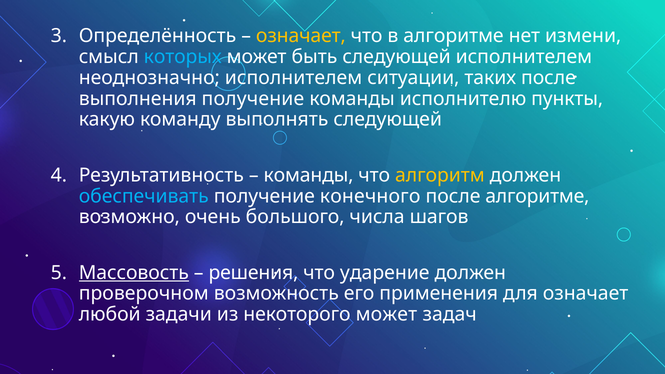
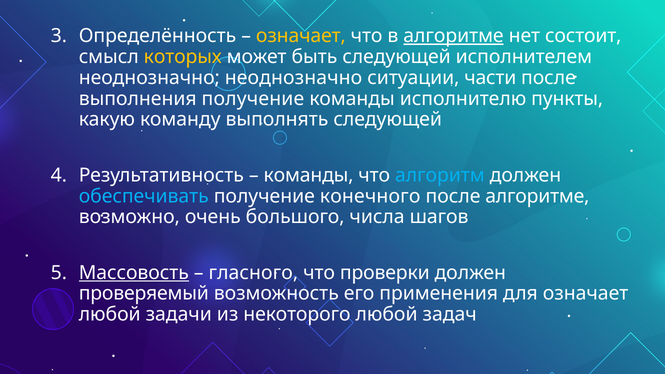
алгоритме at (454, 36) underline: none -> present
измени: измени -> состоит
которых colour: light blue -> yellow
неоднозначно исполнителем: исполнителем -> неоднозначно
таких: таких -> части
алгоритм colour: yellow -> light blue
решения: решения -> гласного
ударение: ударение -> проверки
проверочном: проверочном -> проверяемый
некоторого может: может -> любой
